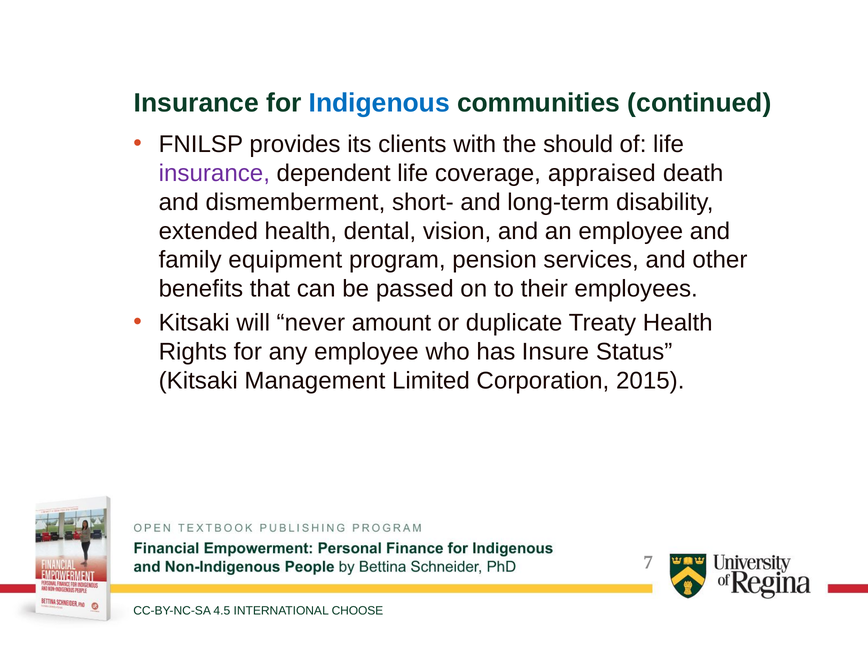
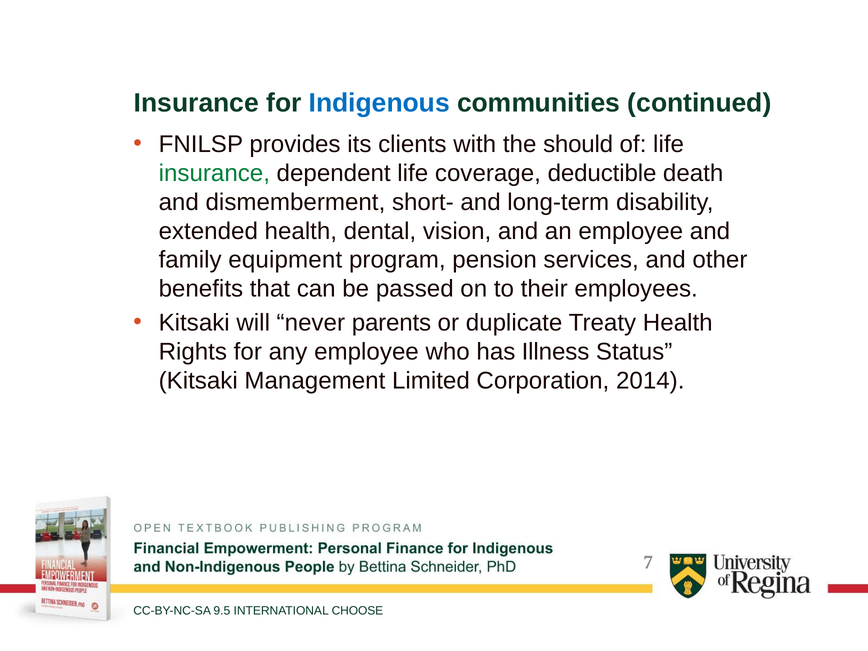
insurance at (214, 173) colour: purple -> green
appraised: appraised -> deductible
amount: amount -> parents
Insure: Insure -> Illness
2015: 2015 -> 2014
4.5: 4.5 -> 9.5
